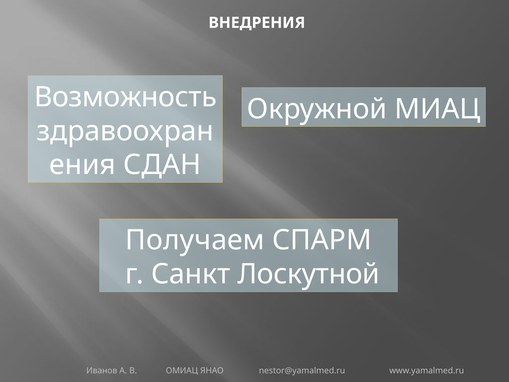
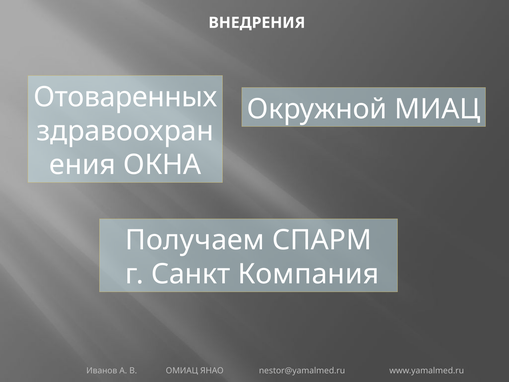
Возможность: Возможность -> Отоваренных
СДАН: СДАН -> ОКНА
Лоскутной: Лоскутной -> Компания
